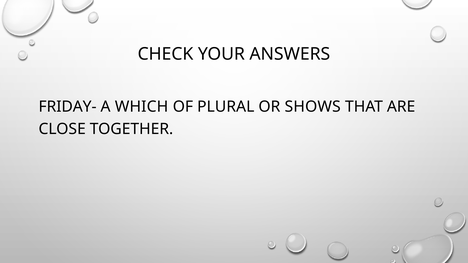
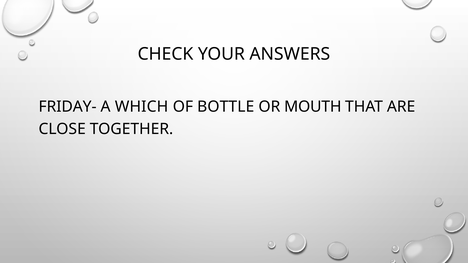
PLURAL: PLURAL -> BOTTLE
SHOWS: SHOWS -> MOUTH
